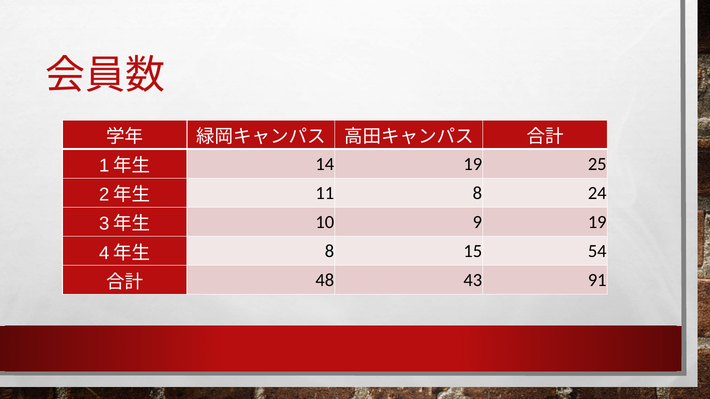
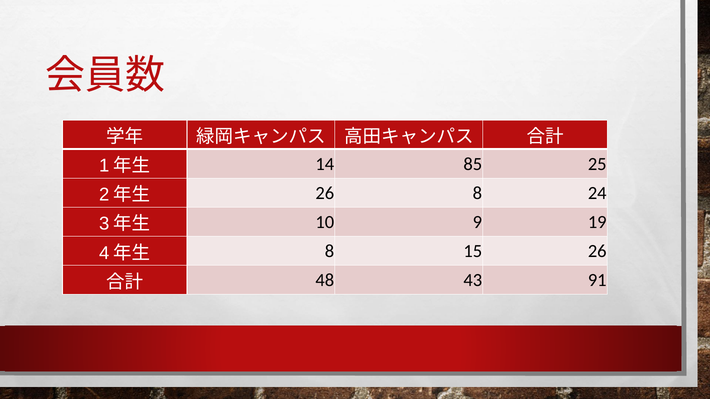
14 19: 19 -> 85
11 at (325, 193): 11 -> 26
15 54: 54 -> 26
